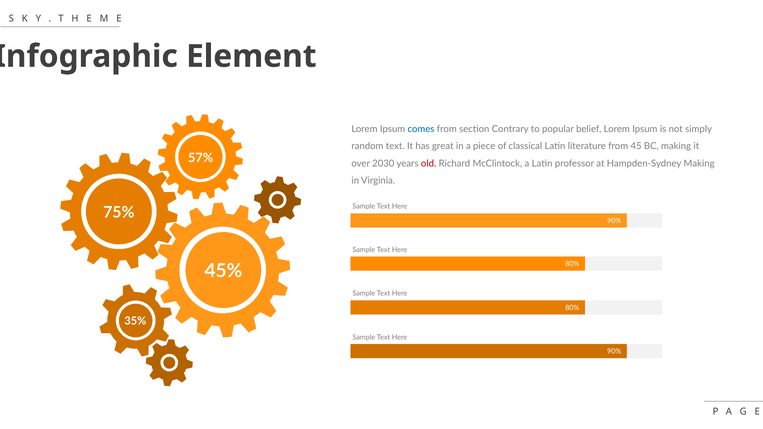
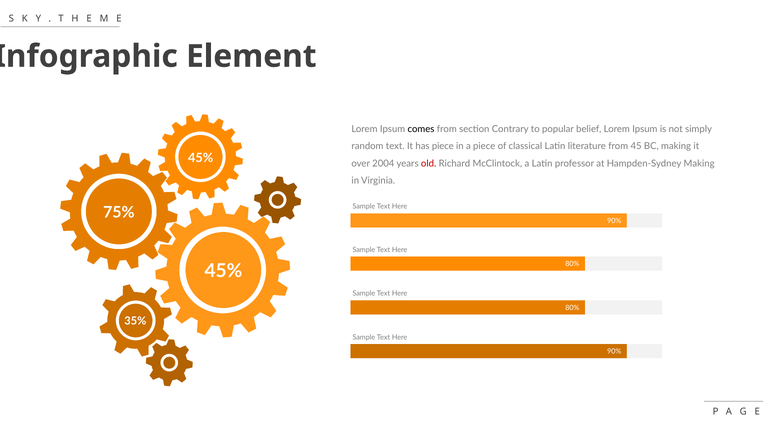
comes colour: blue -> black
has great: great -> piece
57% at (201, 158): 57% -> 45%
2030: 2030 -> 2004
